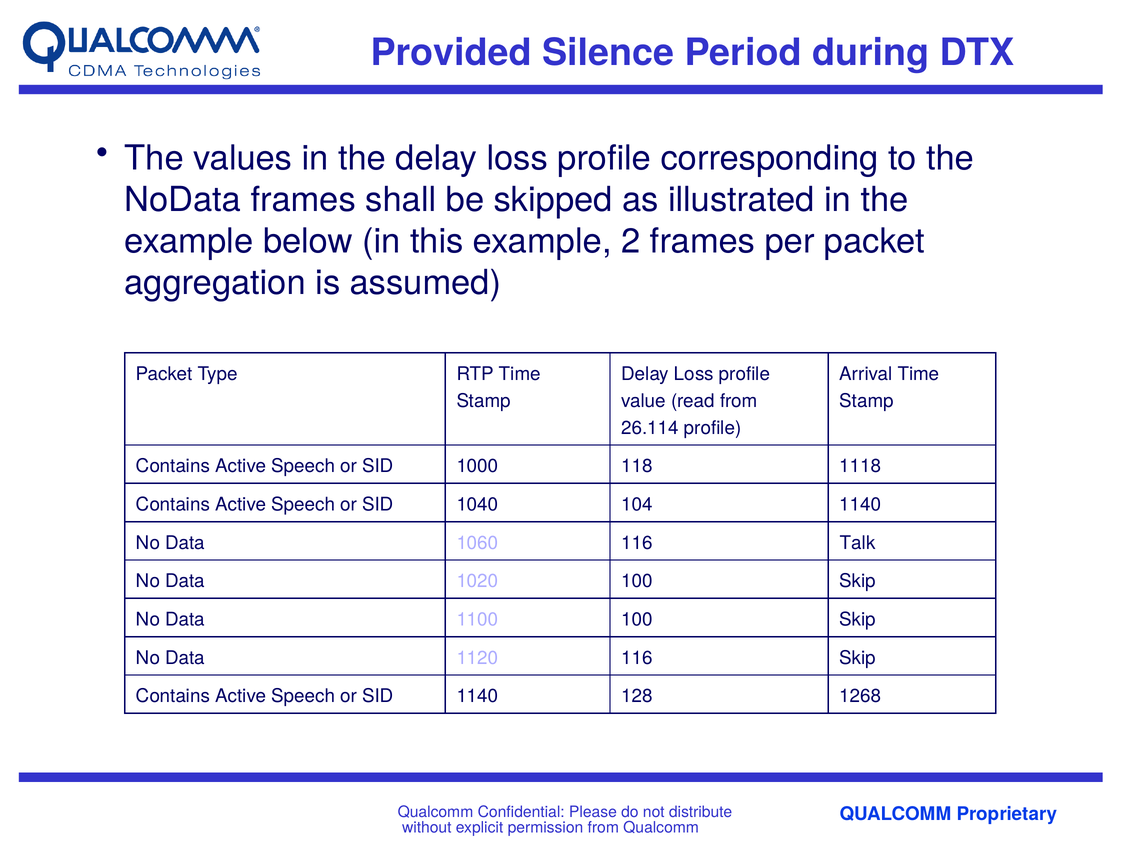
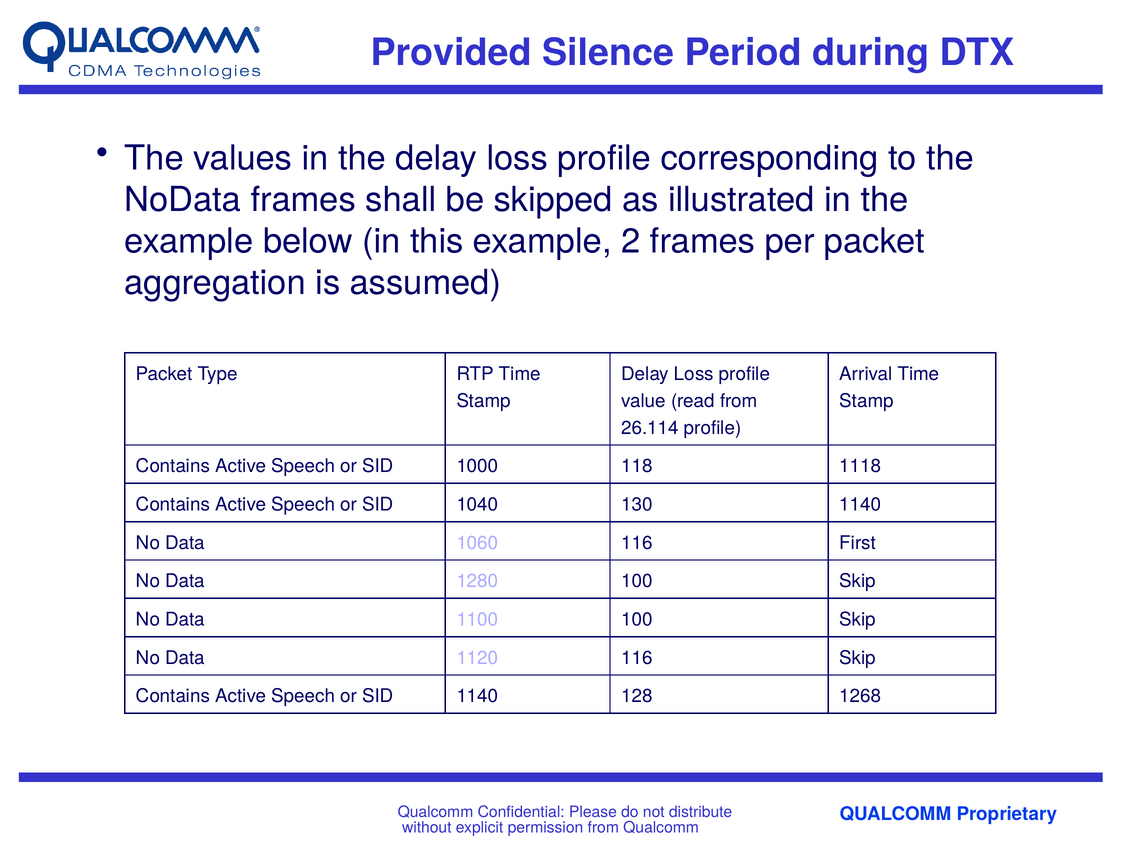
104: 104 -> 130
Talk: Talk -> First
1020: 1020 -> 1280
